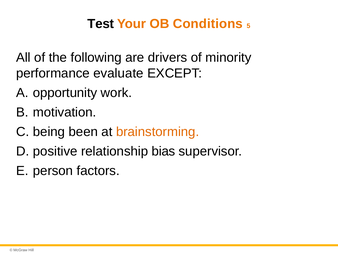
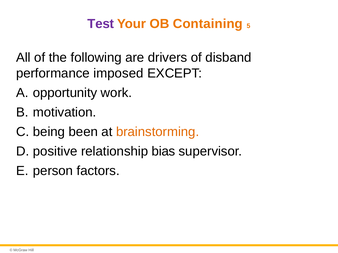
Test colour: black -> purple
Conditions: Conditions -> Containing
minority: minority -> disband
evaluate: evaluate -> imposed
